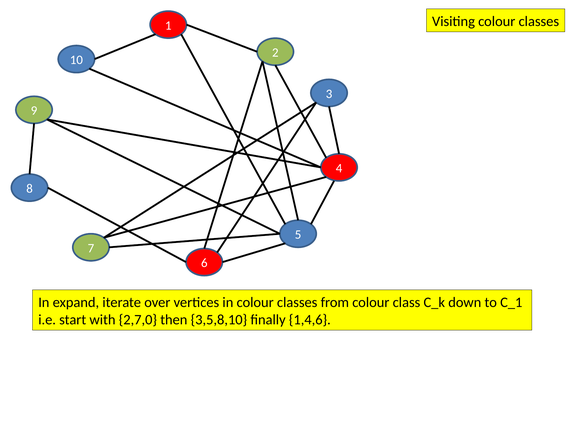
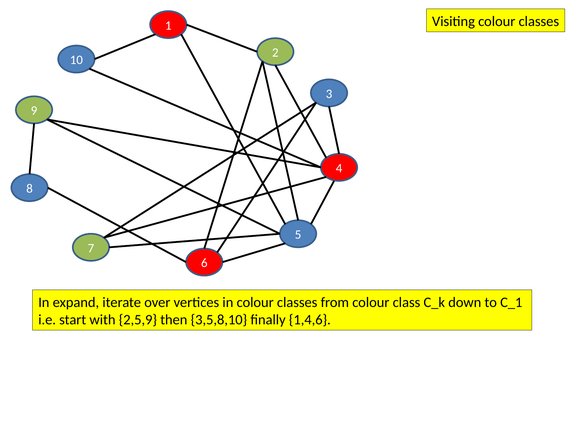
2,7,0: 2,7,0 -> 2,5,9
